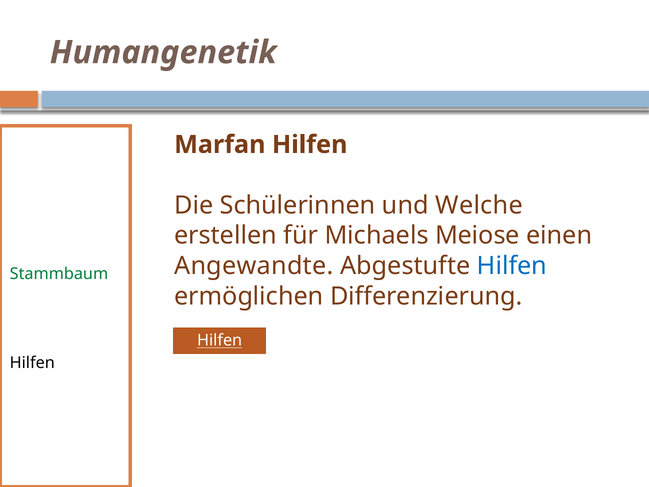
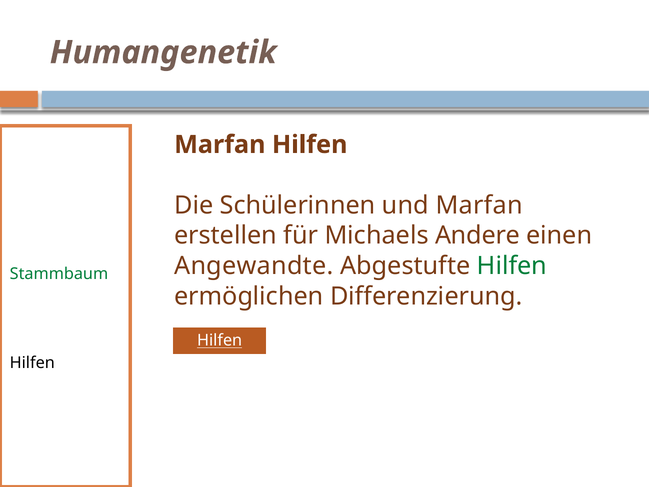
und Welche: Welche -> Marfan
Meiose: Meiose -> Andere
Hilfen at (512, 266) colour: blue -> green
